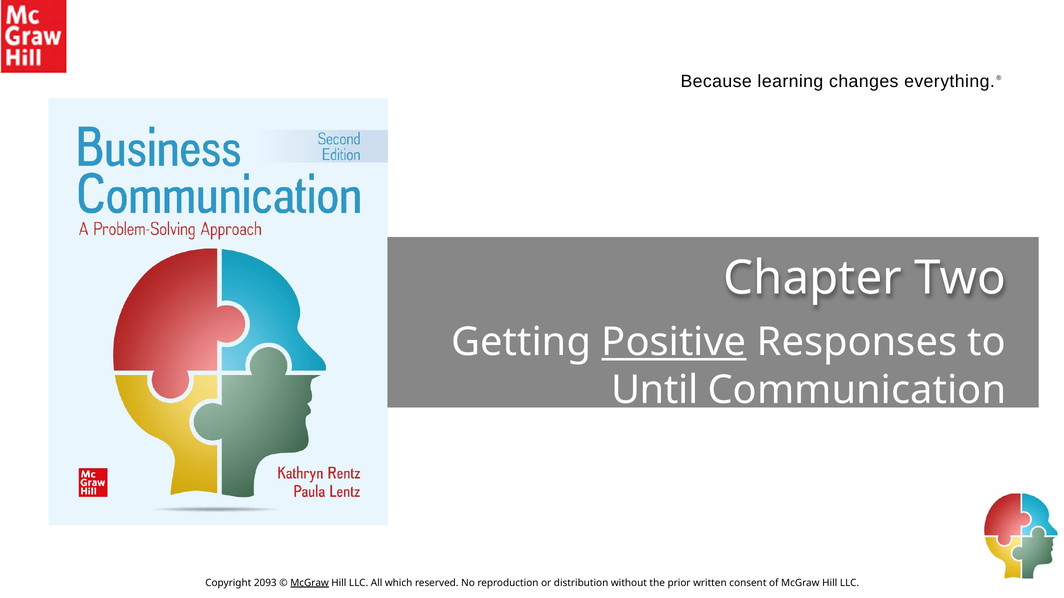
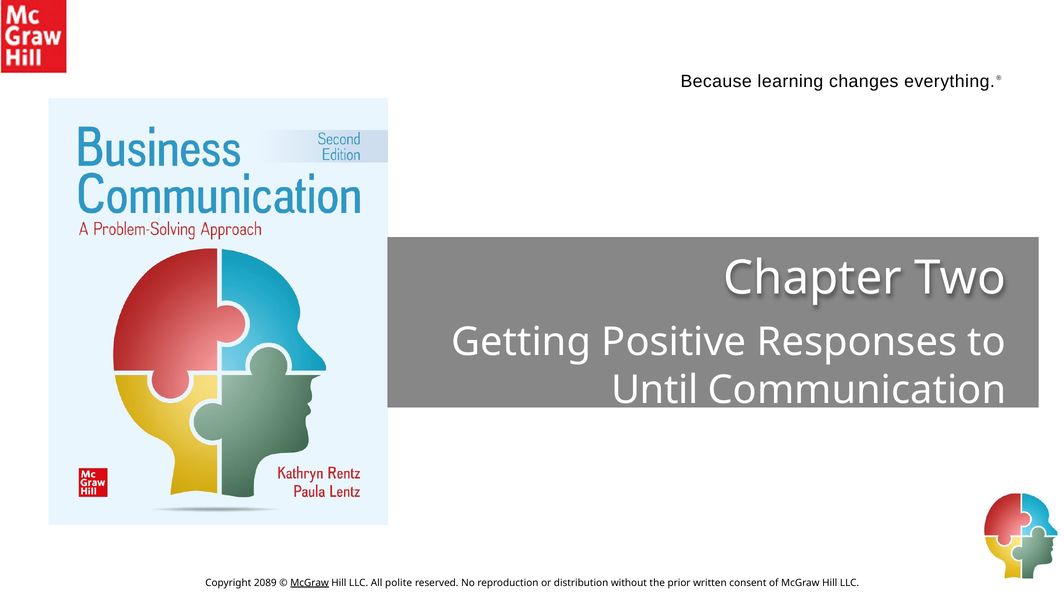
Positive underline: present -> none
2093: 2093 -> 2089
which: which -> polite
